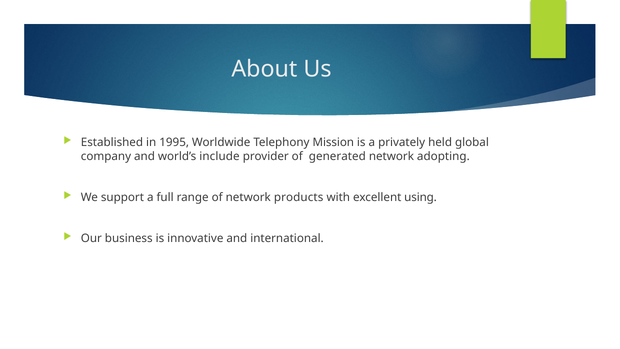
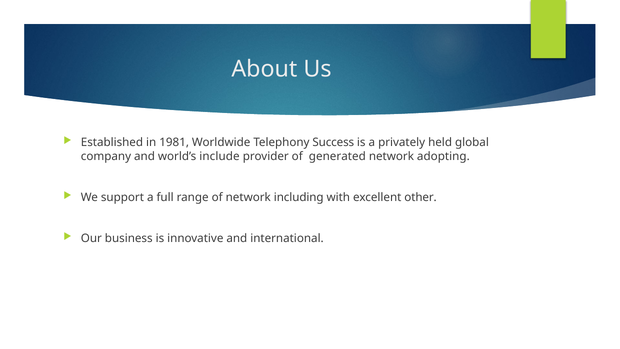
1995: 1995 -> 1981
Mission: Mission -> Success
products: products -> including
using: using -> other
